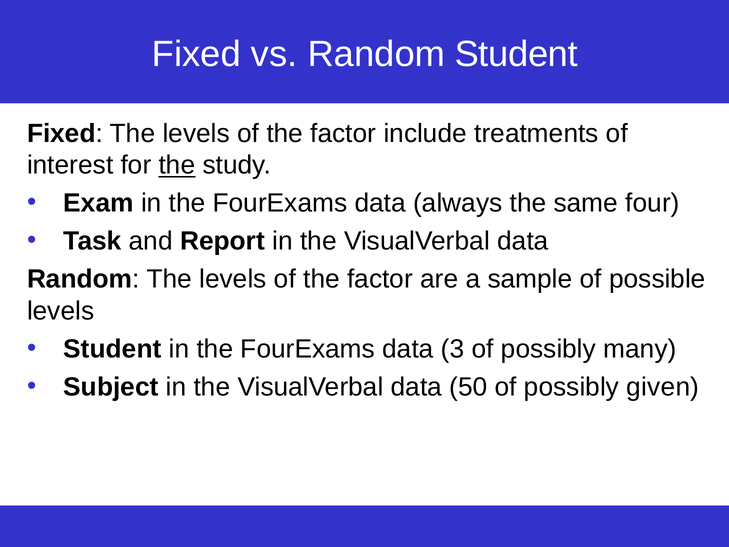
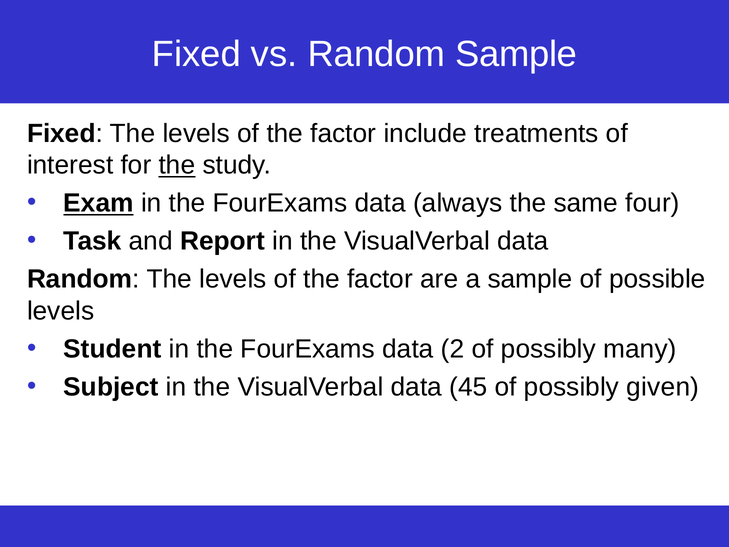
Random Student: Student -> Sample
Exam underline: none -> present
3: 3 -> 2
50: 50 -> 45
